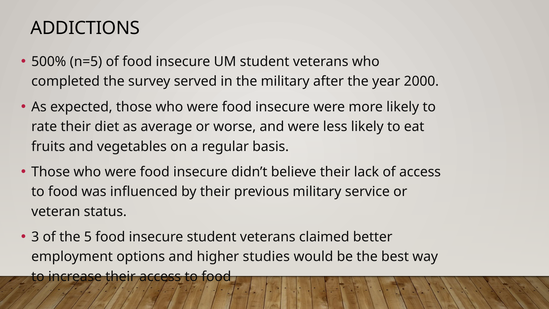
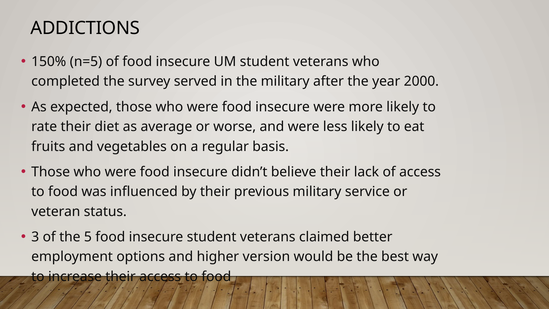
500%: 500% -> 150%
studies: studies -> version
